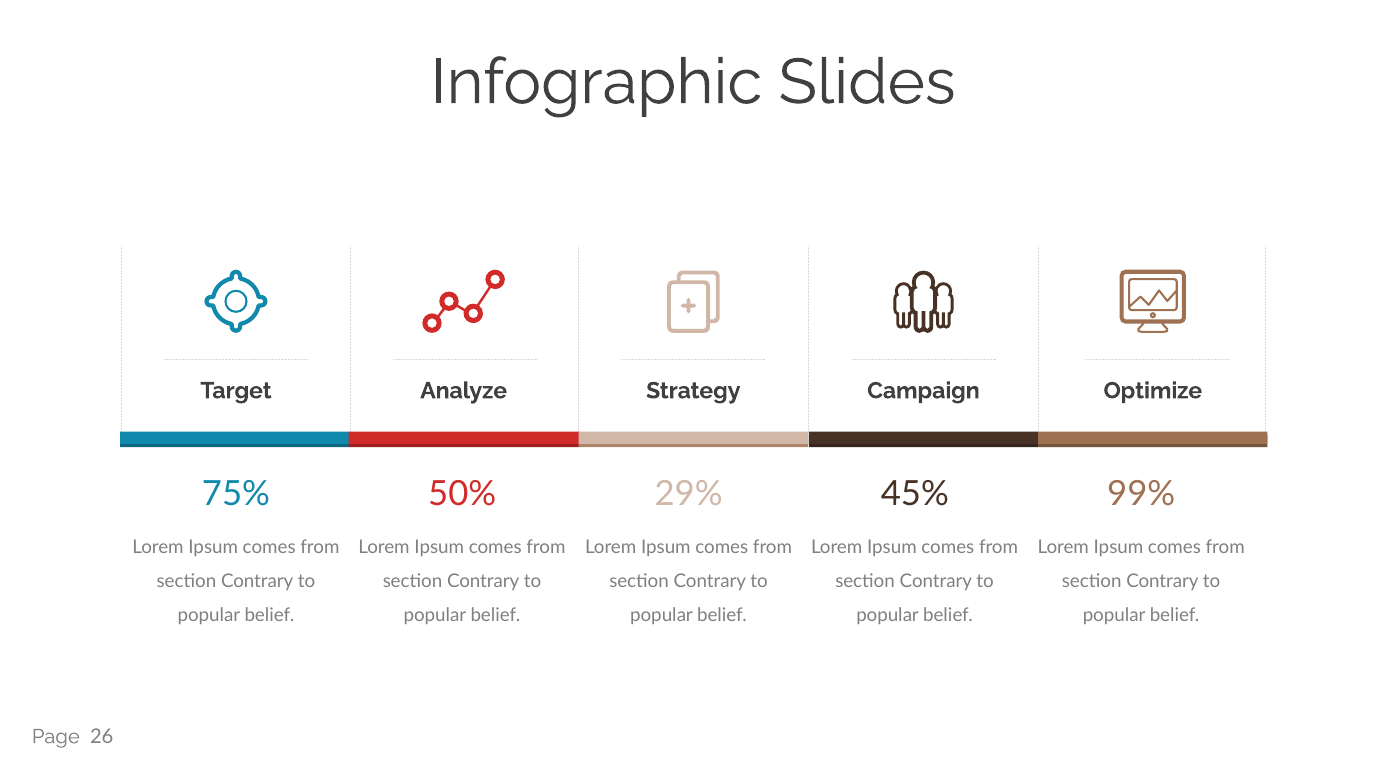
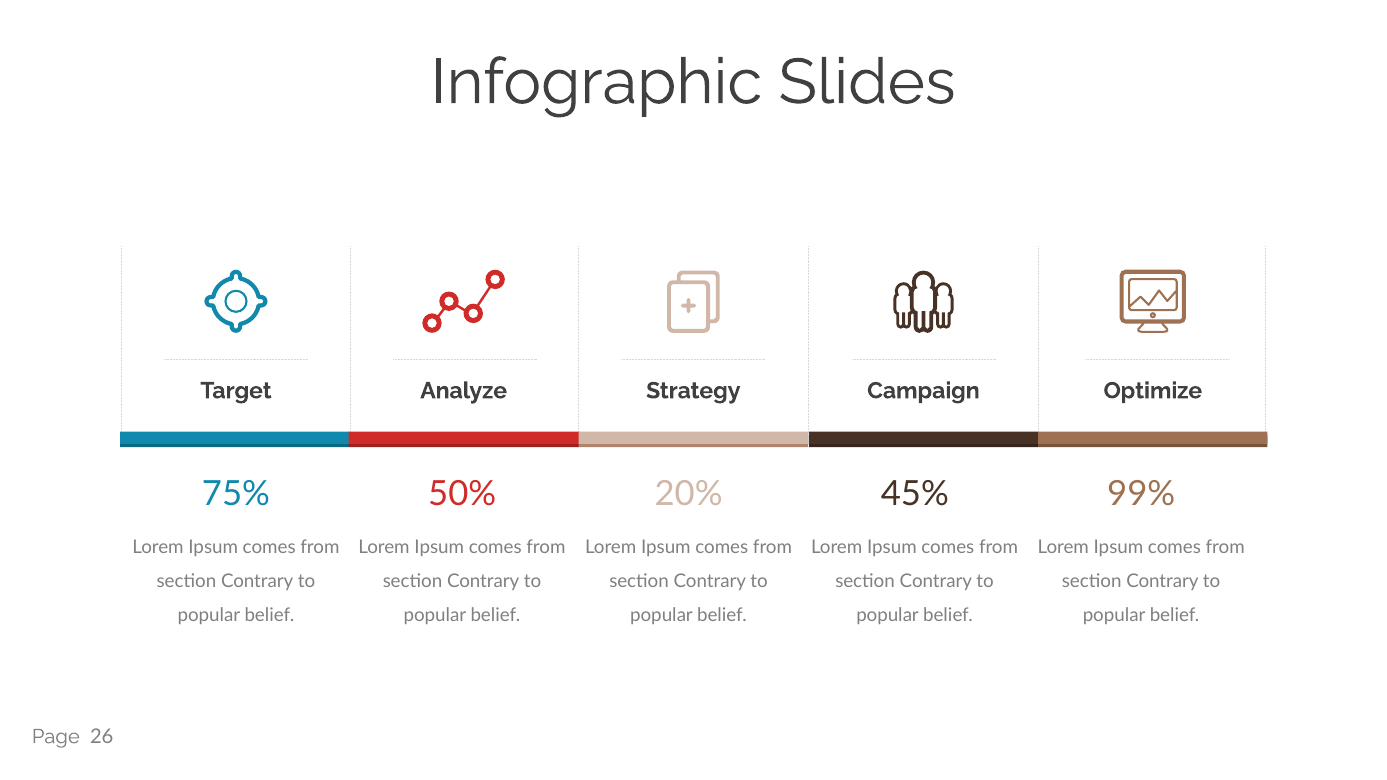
29%: 29% -> 20%
